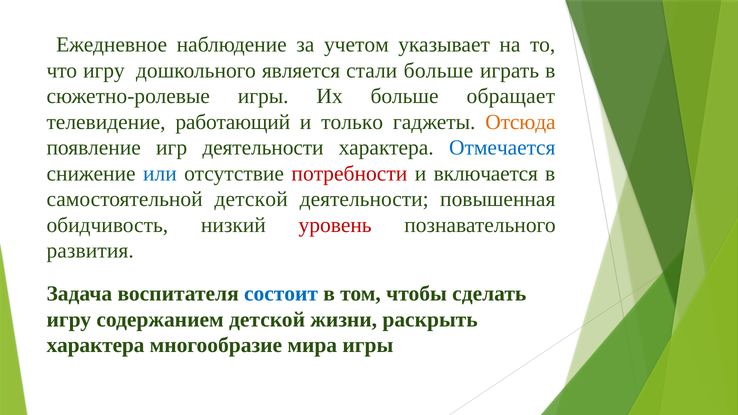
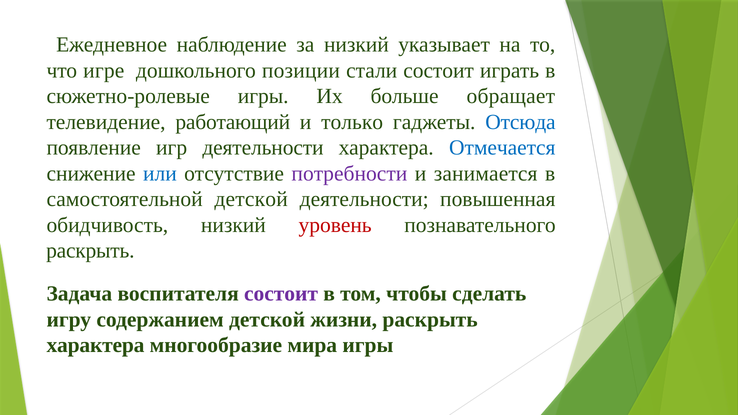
за учетом: учетом -> низкий
что игру: игру -> игре
является: является -> позиции
стали больше: больше -> состоит
Отсюда colour: orange -> blue
потребности colour: red -> purple
включается: включается -> занимается
развития at (90, 251): развития -> раскрыть
состоит at (281, 294) colour: blue -> purple
